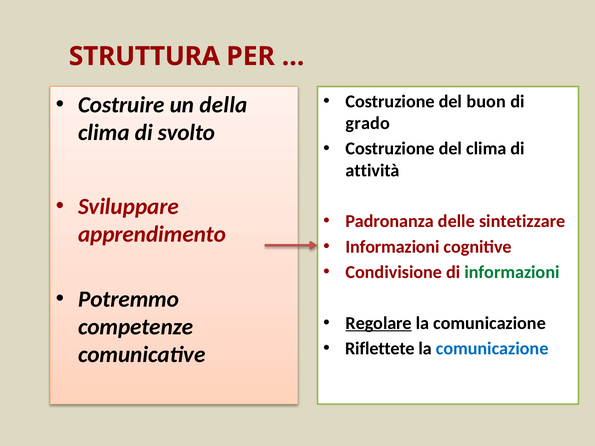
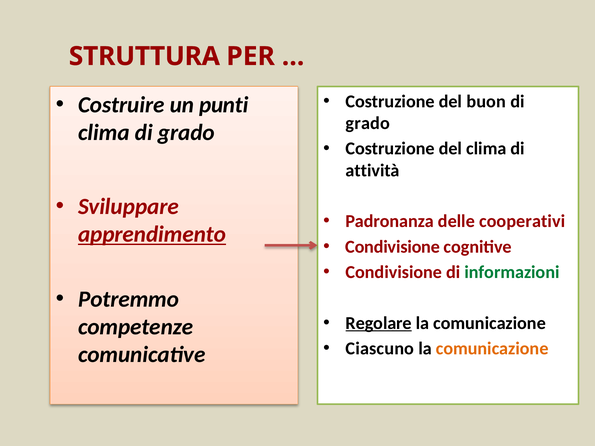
della: della -> punti
clima di svolto: svolto -> grado
sintetizzare: sintetizzare -> cooperativi
apprendimento underline: none -> present
Informazioni at (393, 247): Informazioni -> Condivisione
Riflettete: Riflettete -> Ciascuno
comunicazione at (492, 349) colour: blue -> orange
